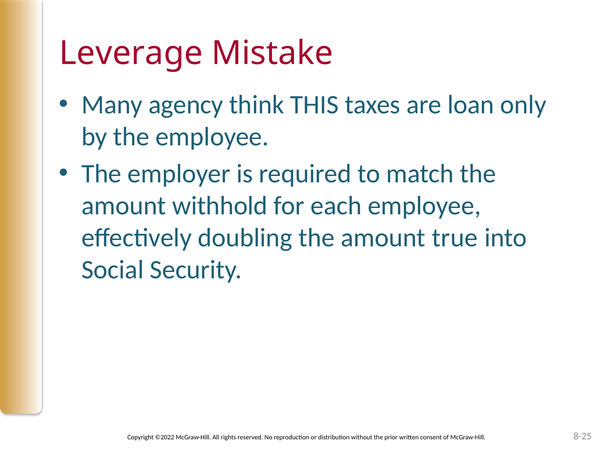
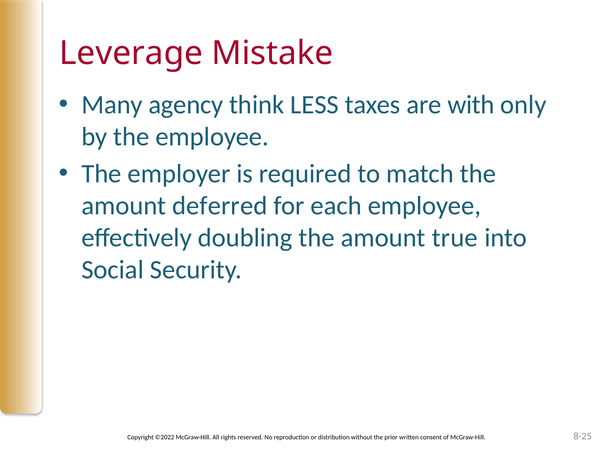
THIS: THIS -> LESS
loan: loan -> with
withhold: withhold -> deferred
